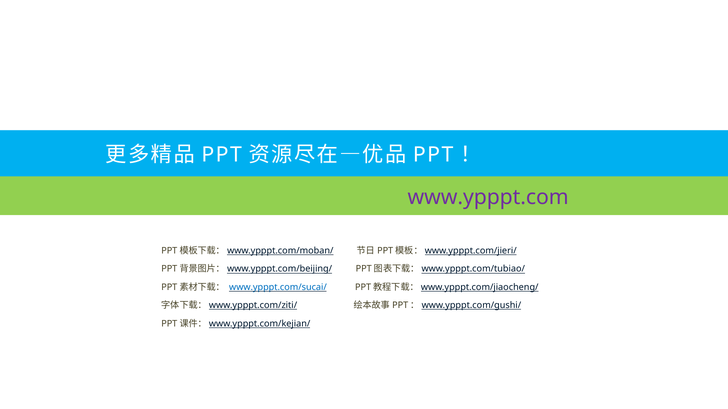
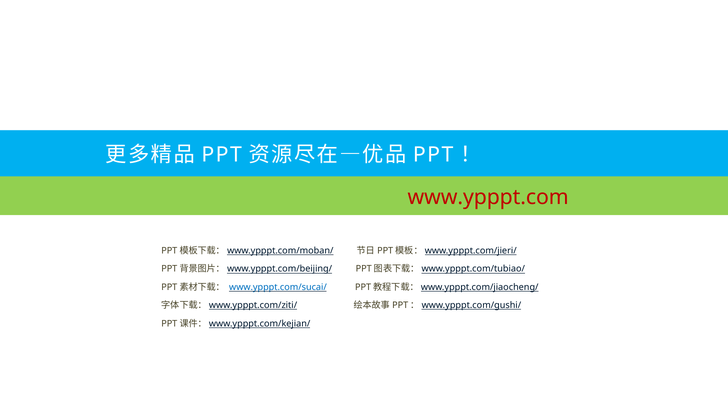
www.ypppt.com colour: purple -> red
